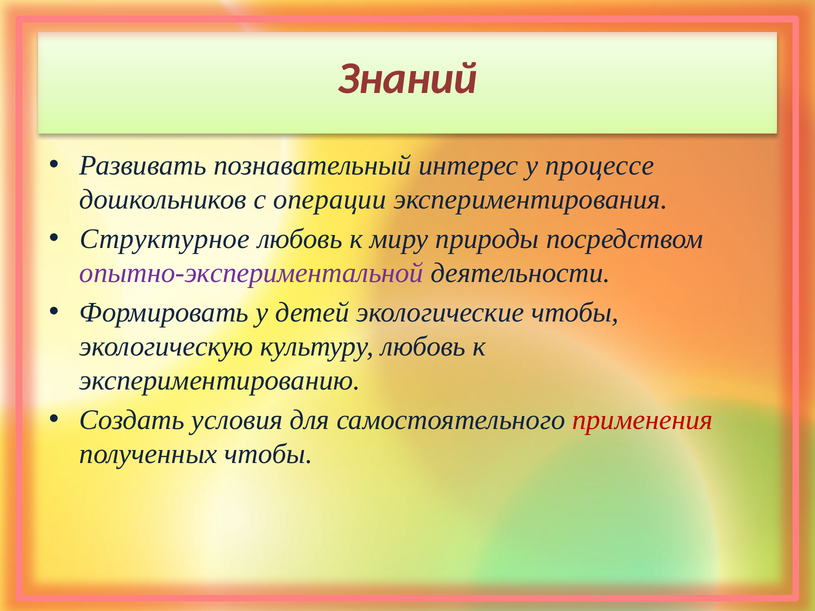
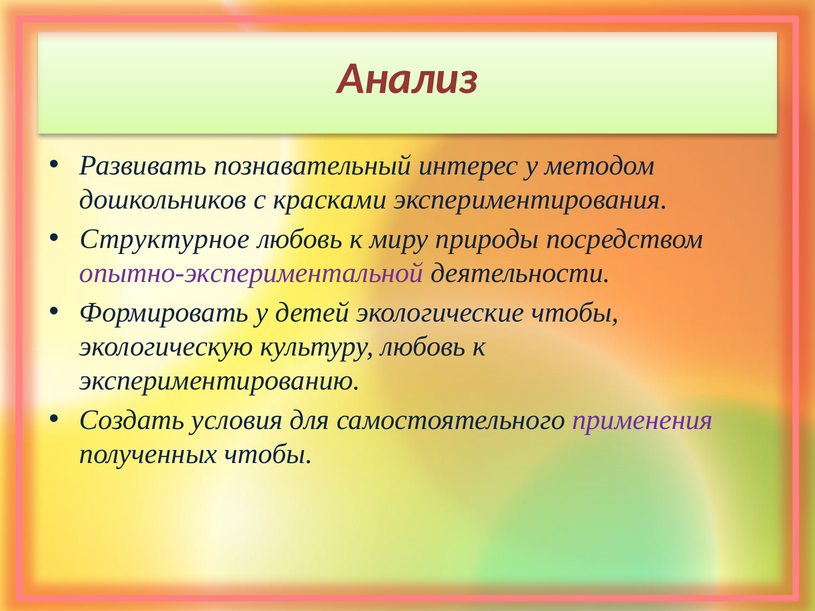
Знаний: Знаний -> Анализ
процессе: процессе -> методом
операции: операции -> красками
применения colour: red -> purple
